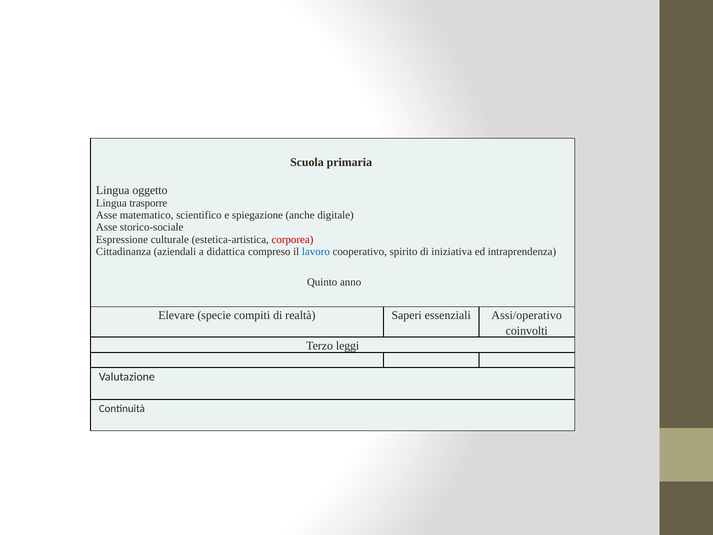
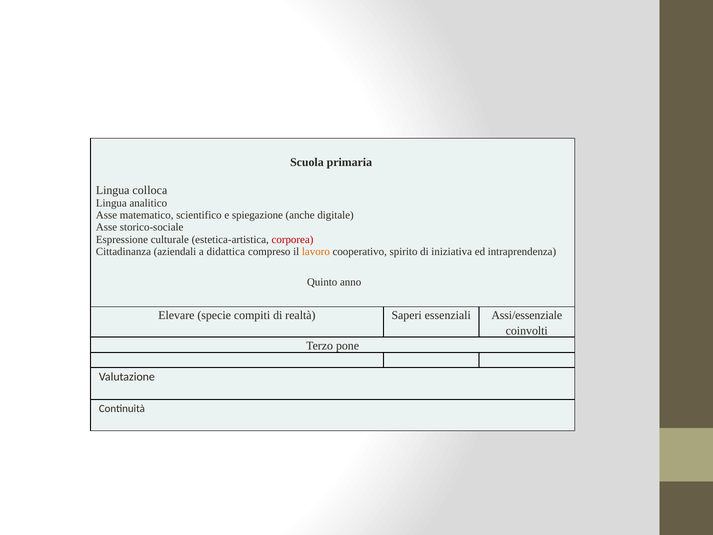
oggetto: oggetto -> colloca
trasporre: trasporre -> analitico
lavoro colour: blue -> orange
Assi/operativo: Assi/operativo -> Assi/essenziale
leggi: leggi -> pone
